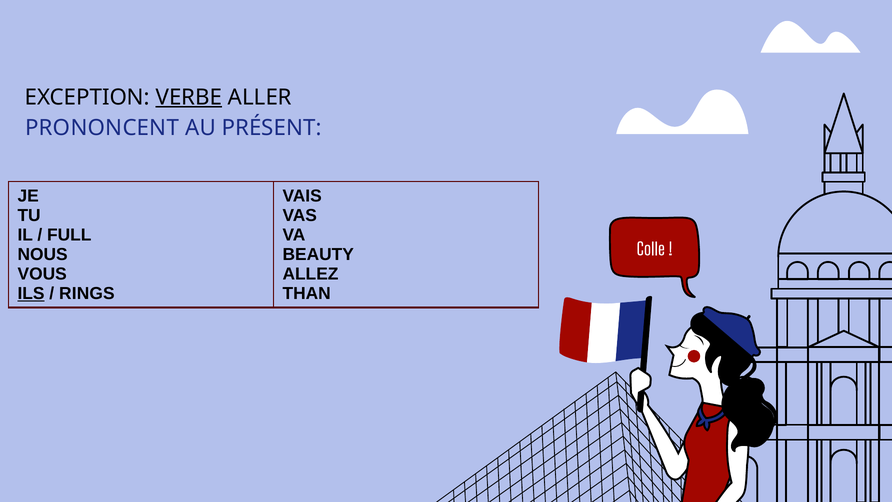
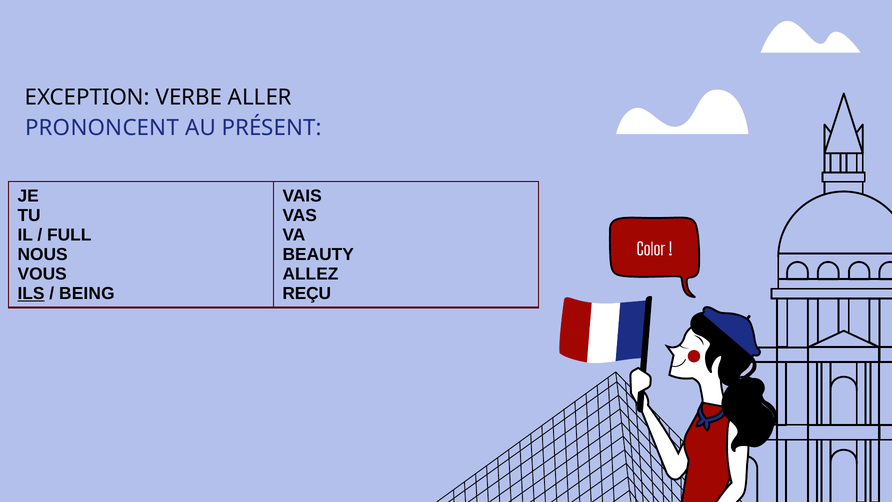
VERBE underline: present -> none
Colle: Colle -> Color
RINGS: RINGS -> BEING
THAN: THAN -> REÇU
